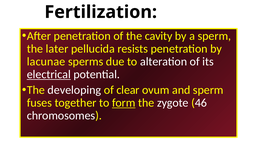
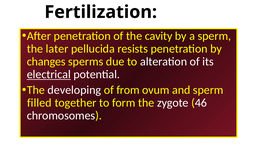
lacunae: lacunae -> changes
clear: clear -> from
fuses: fuses -> filled
form underline: present -> none
